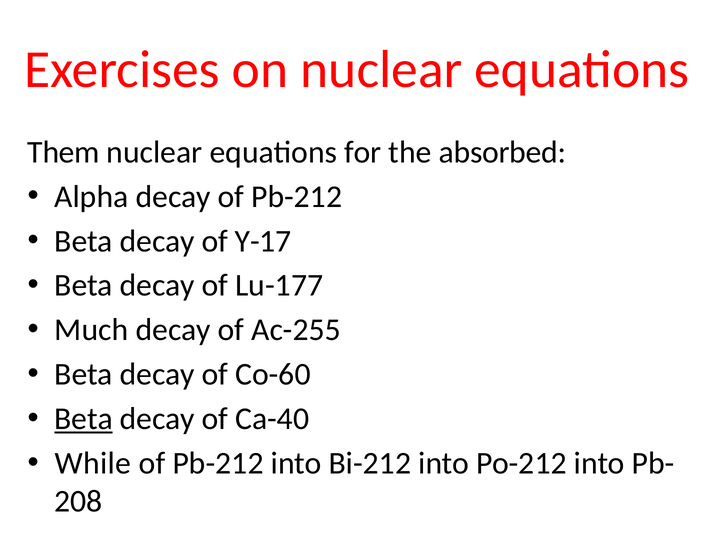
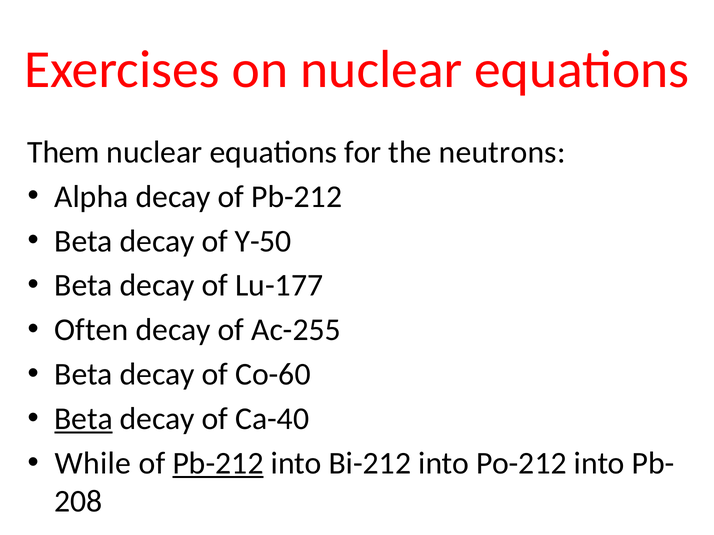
absorbed: absorbed -> neutrons
Y-17: Y-17 -> Y-50
Much: Much -> Often
Pb-212 at (218, 464) underline: none -> present
